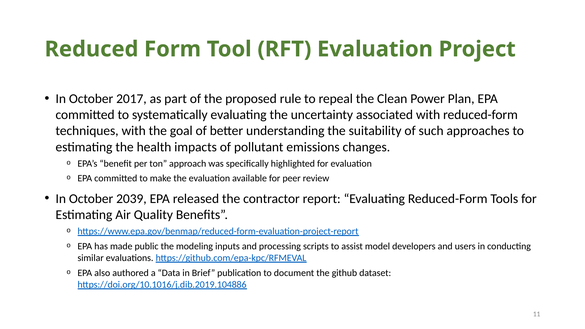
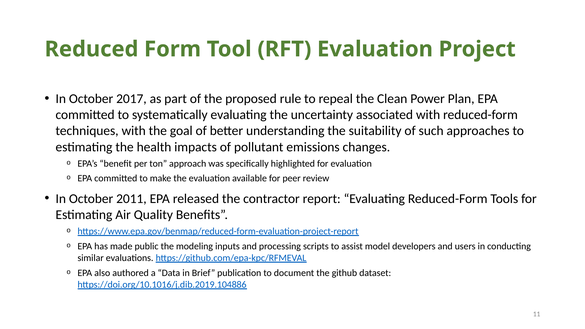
2039: 2039 -> 2011
